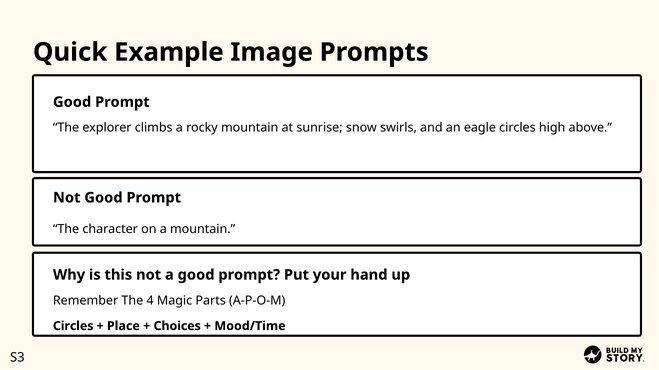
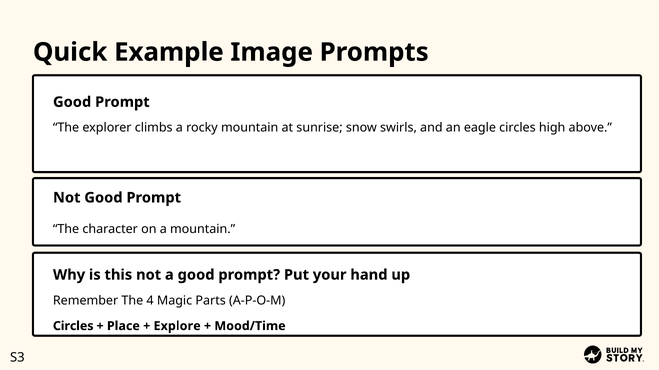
Choices: Choices -> Explore
